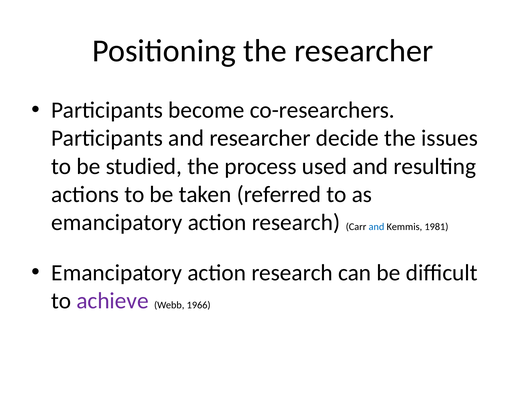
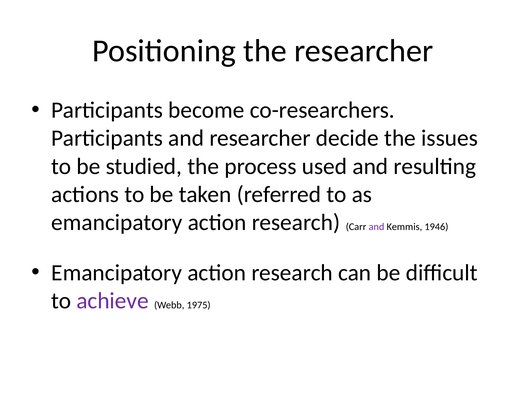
and at (376, 227) colour: blue -> purple
1981: 1981 -> 1946
1966: 1966 -> 1975
